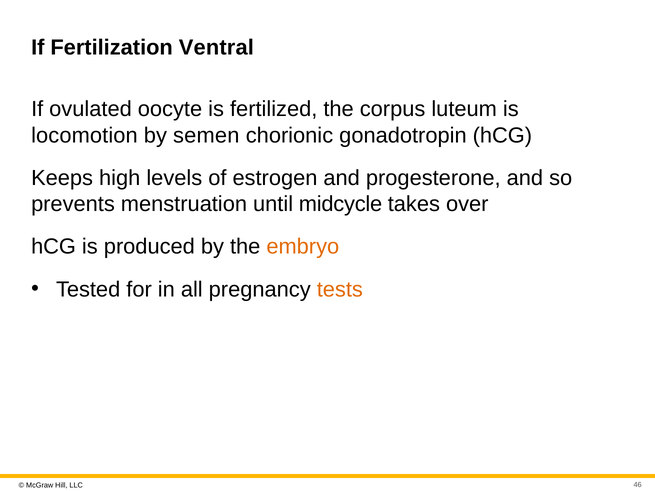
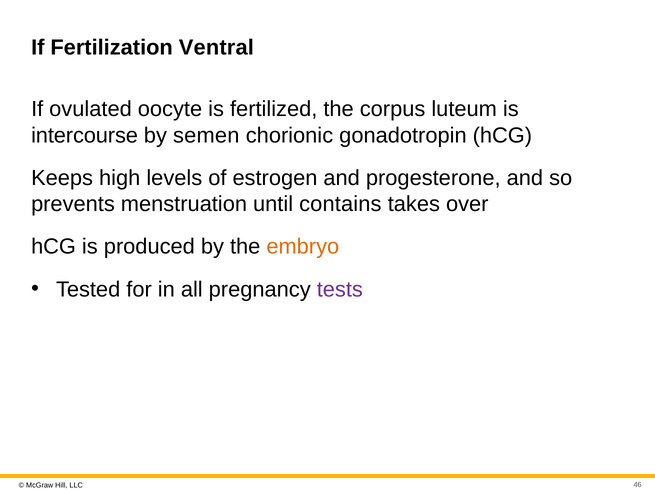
locomotion: locomotion -> intercourse
midcycle: midcycle -> contains
tests colour: orange -> purple
